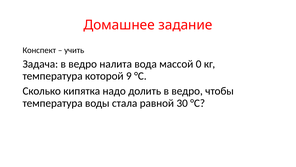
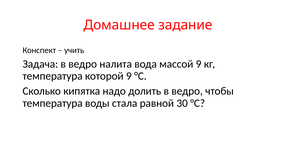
массой 0: 0 -> 9
